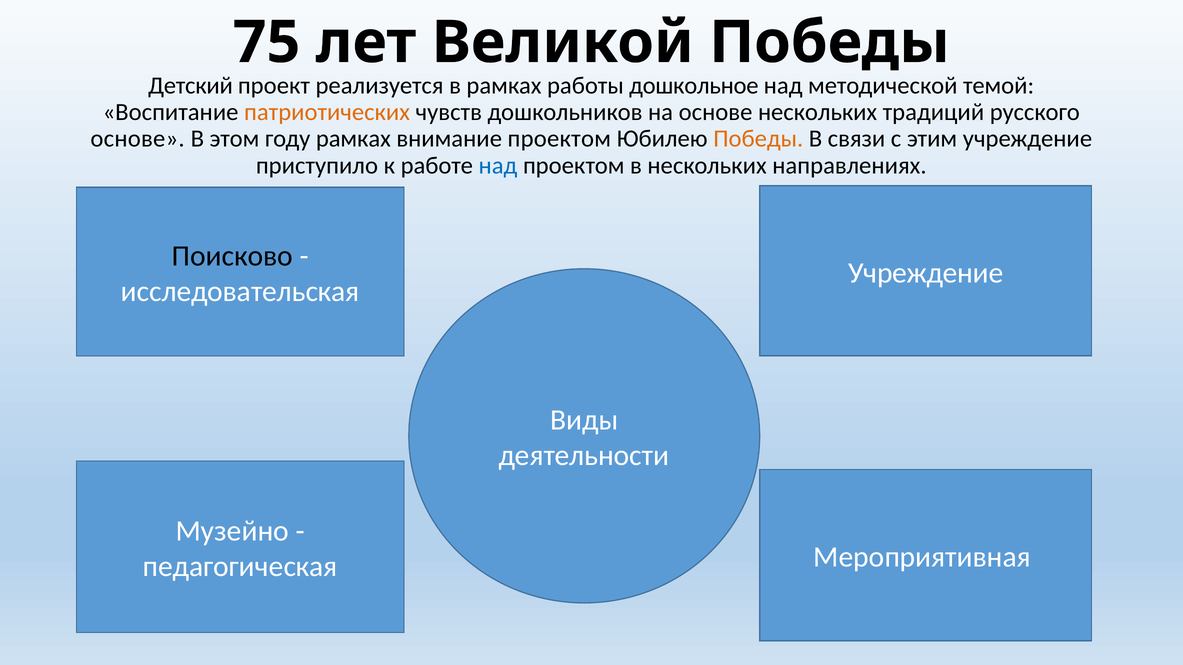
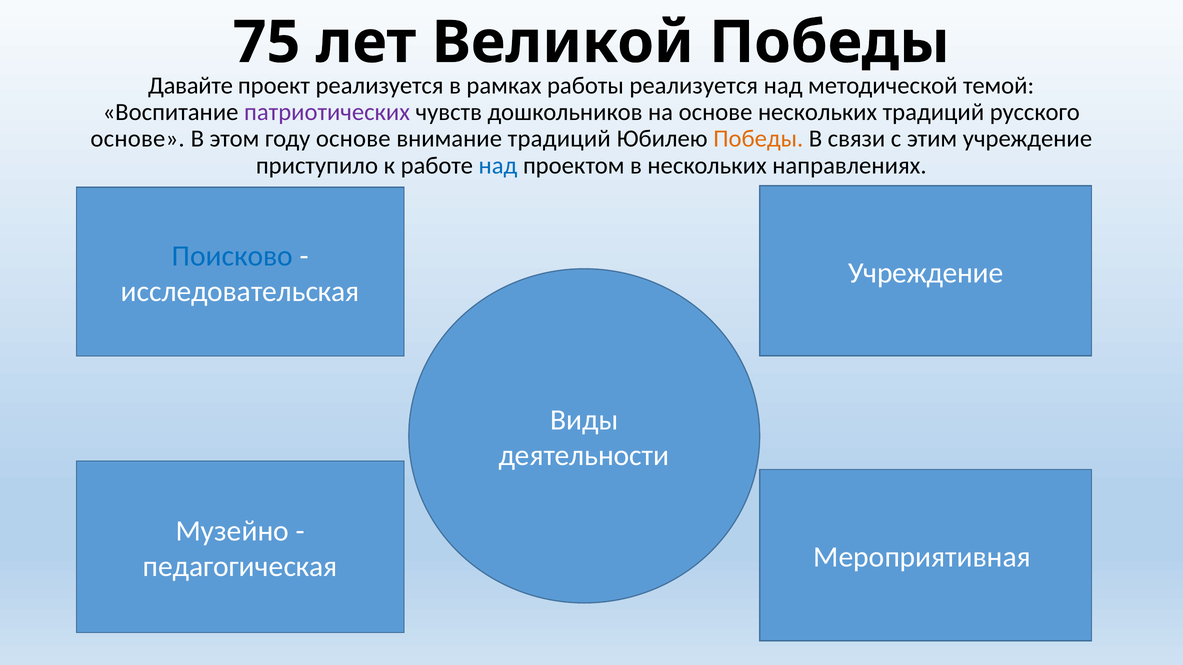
Детский: Детский -> Давайте
дошкольное at (694, 86): дошкольное -> реализуется
патриотических colour: orange -> purple
году рамках: рамках -> основе
внимание проектом: проектом -> традиций
Поисково colour: black -> blue
